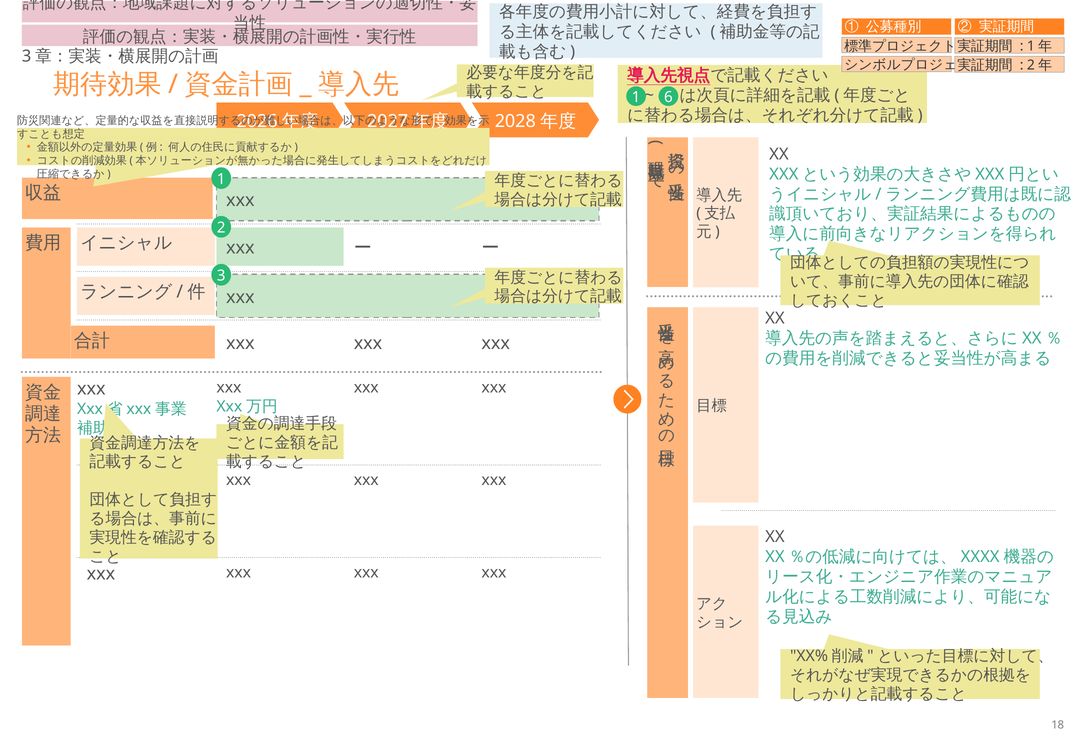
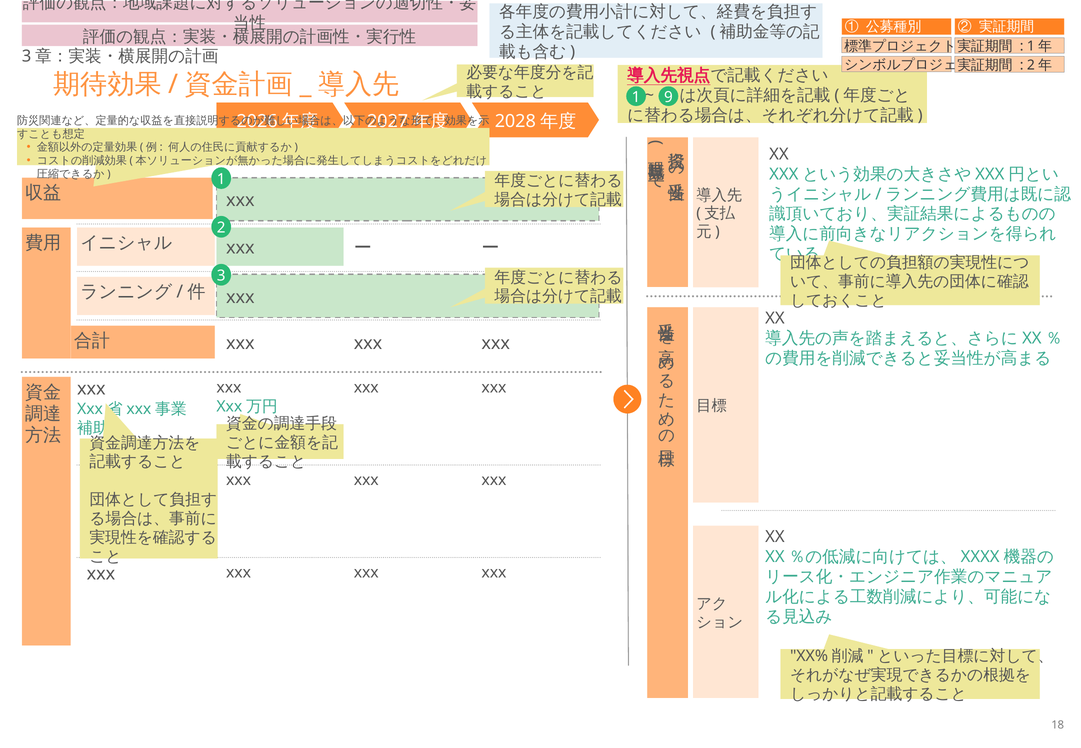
6: 6 -> 9
